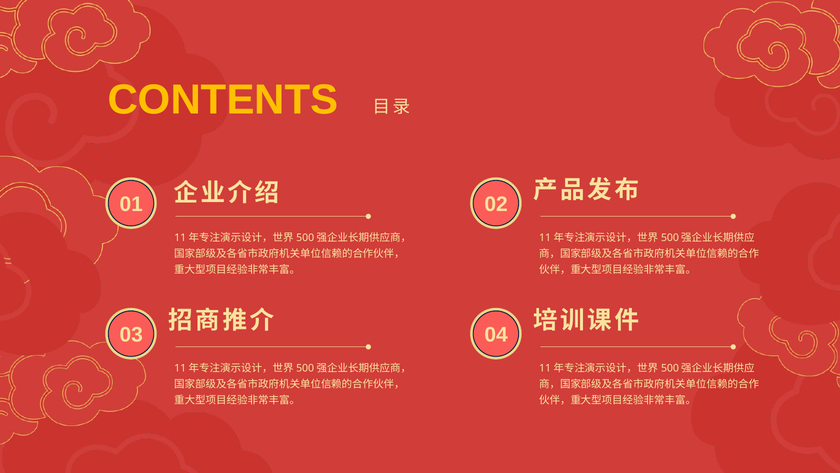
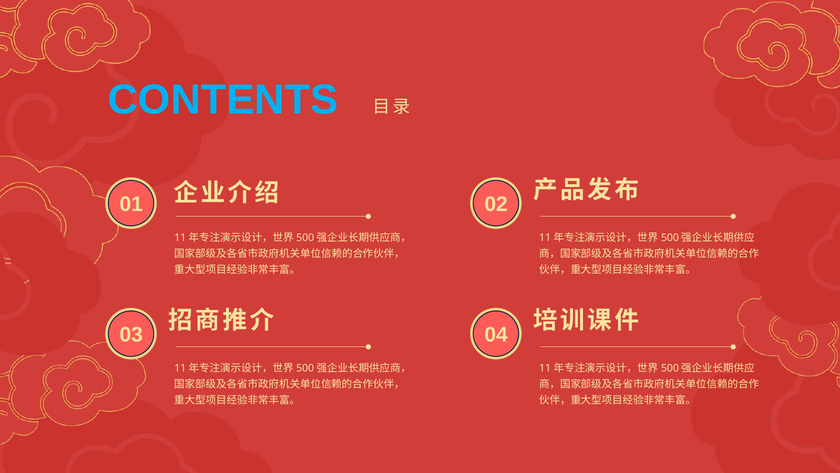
CONTENTS colour: yellow -> light blue
